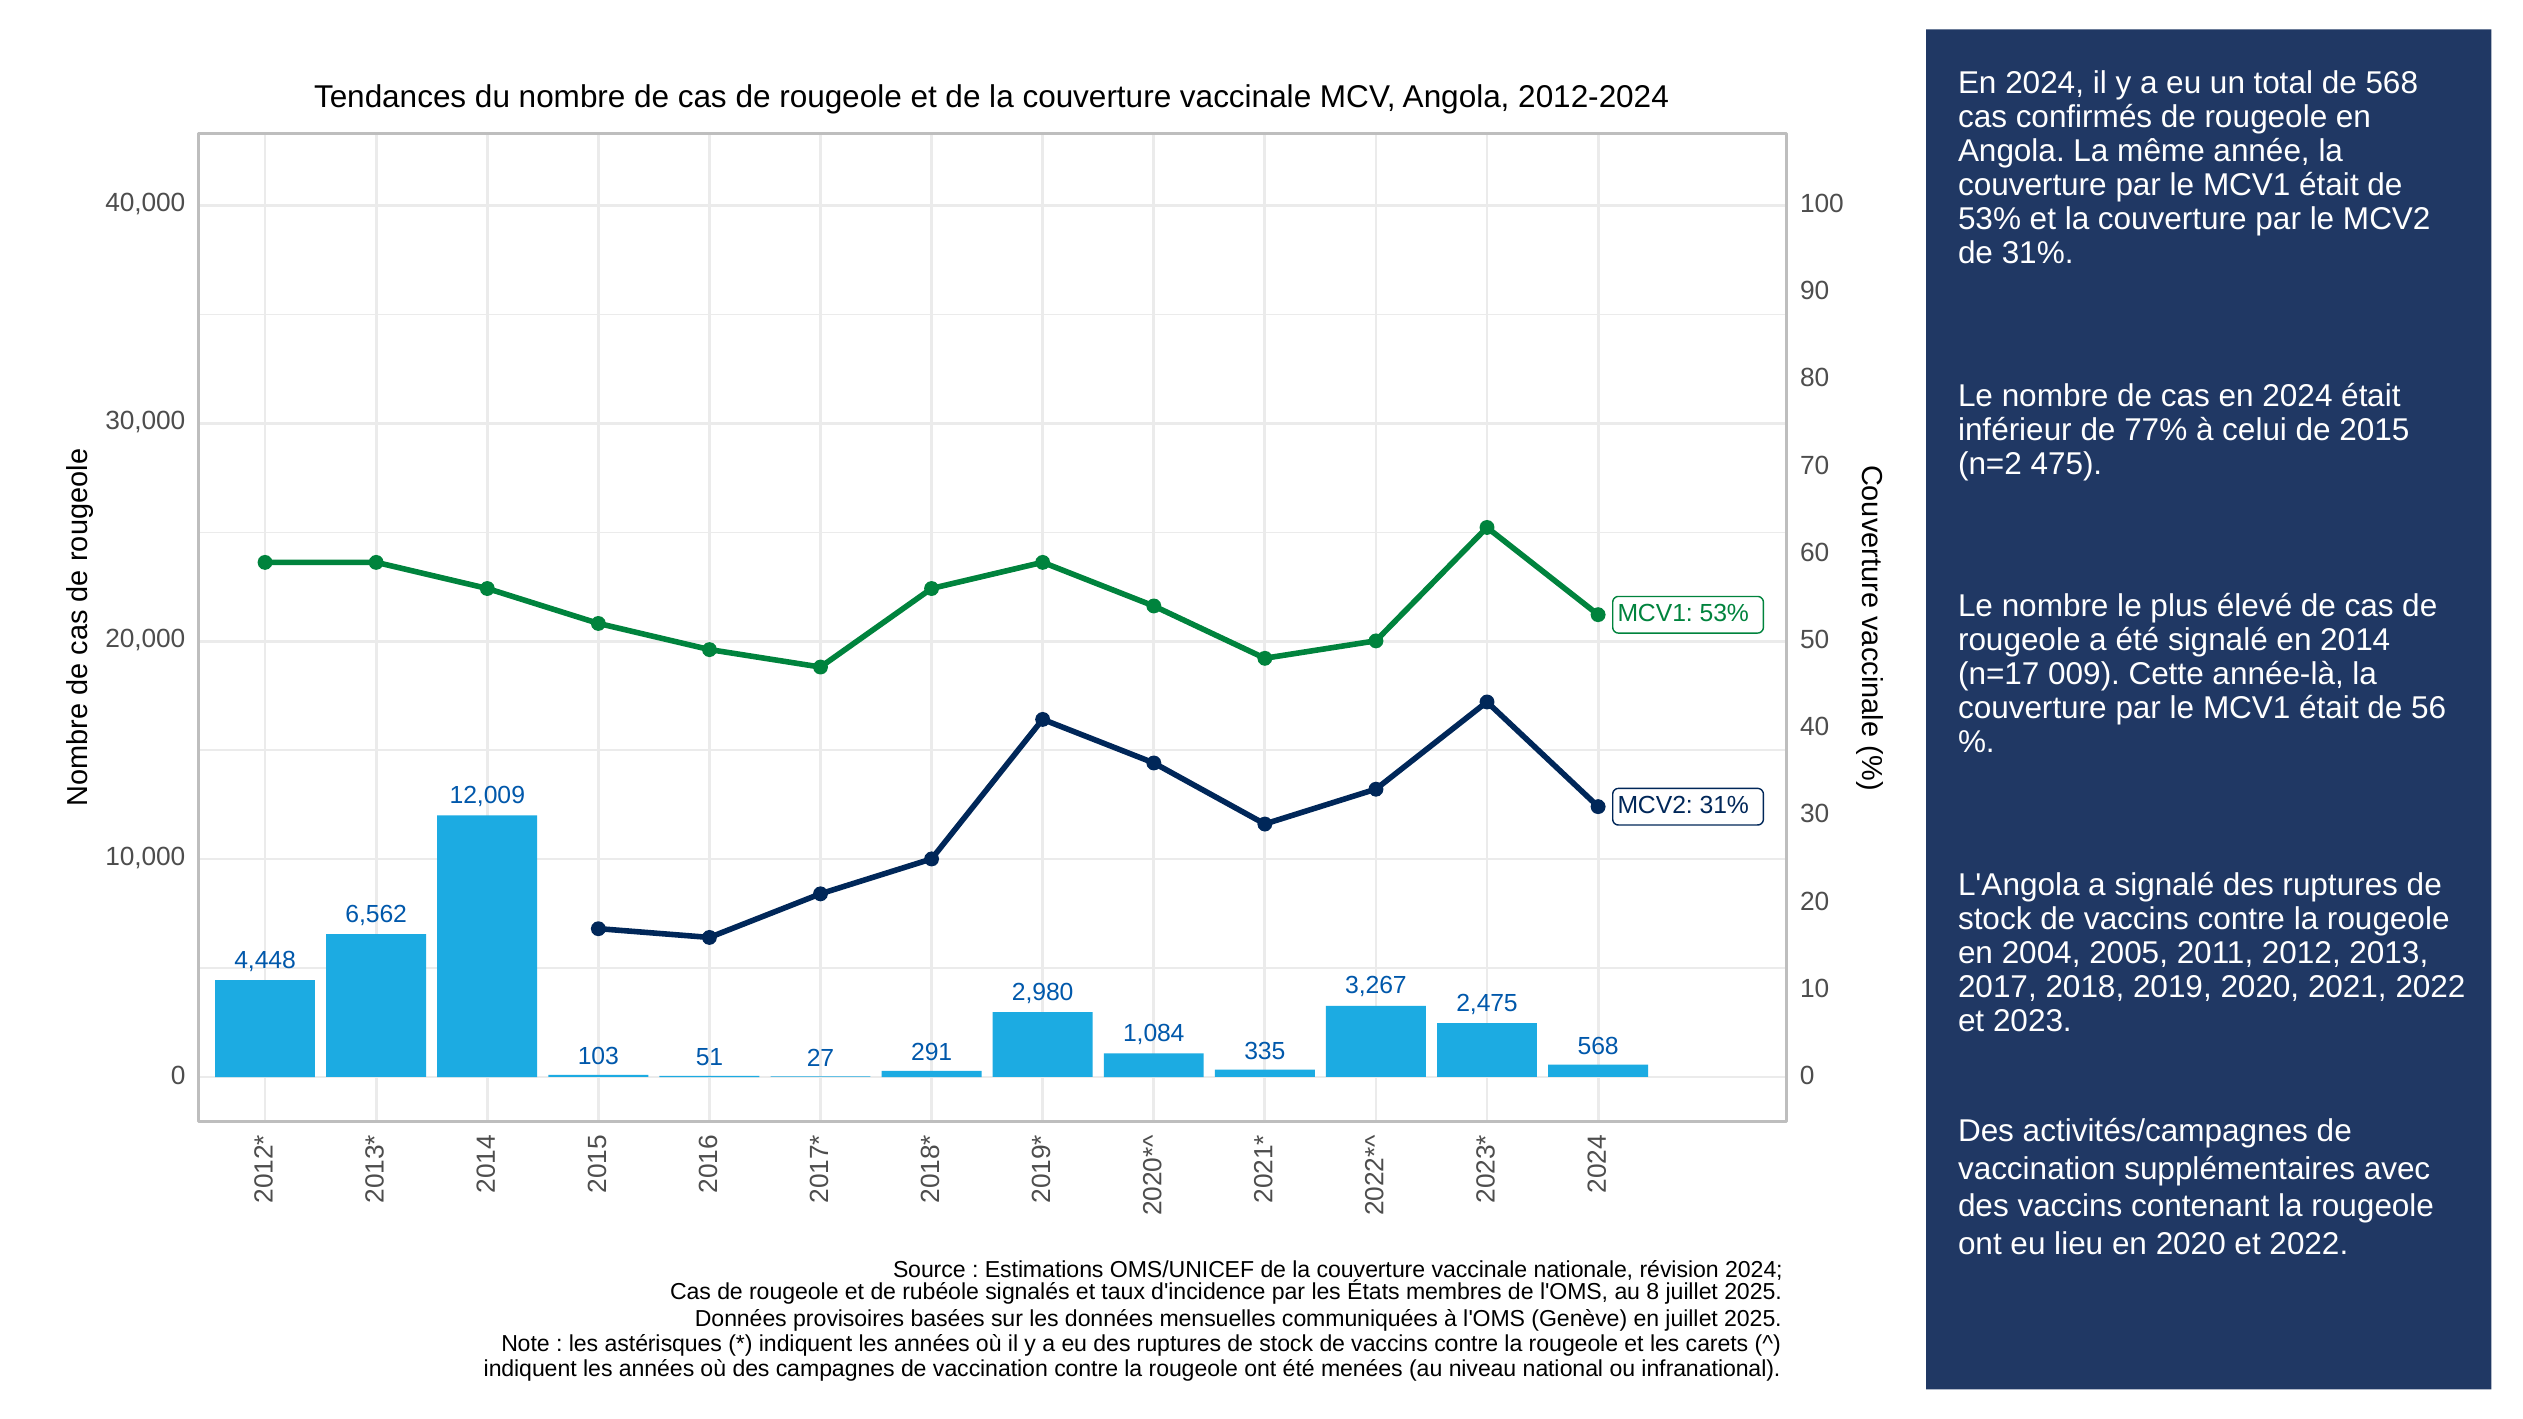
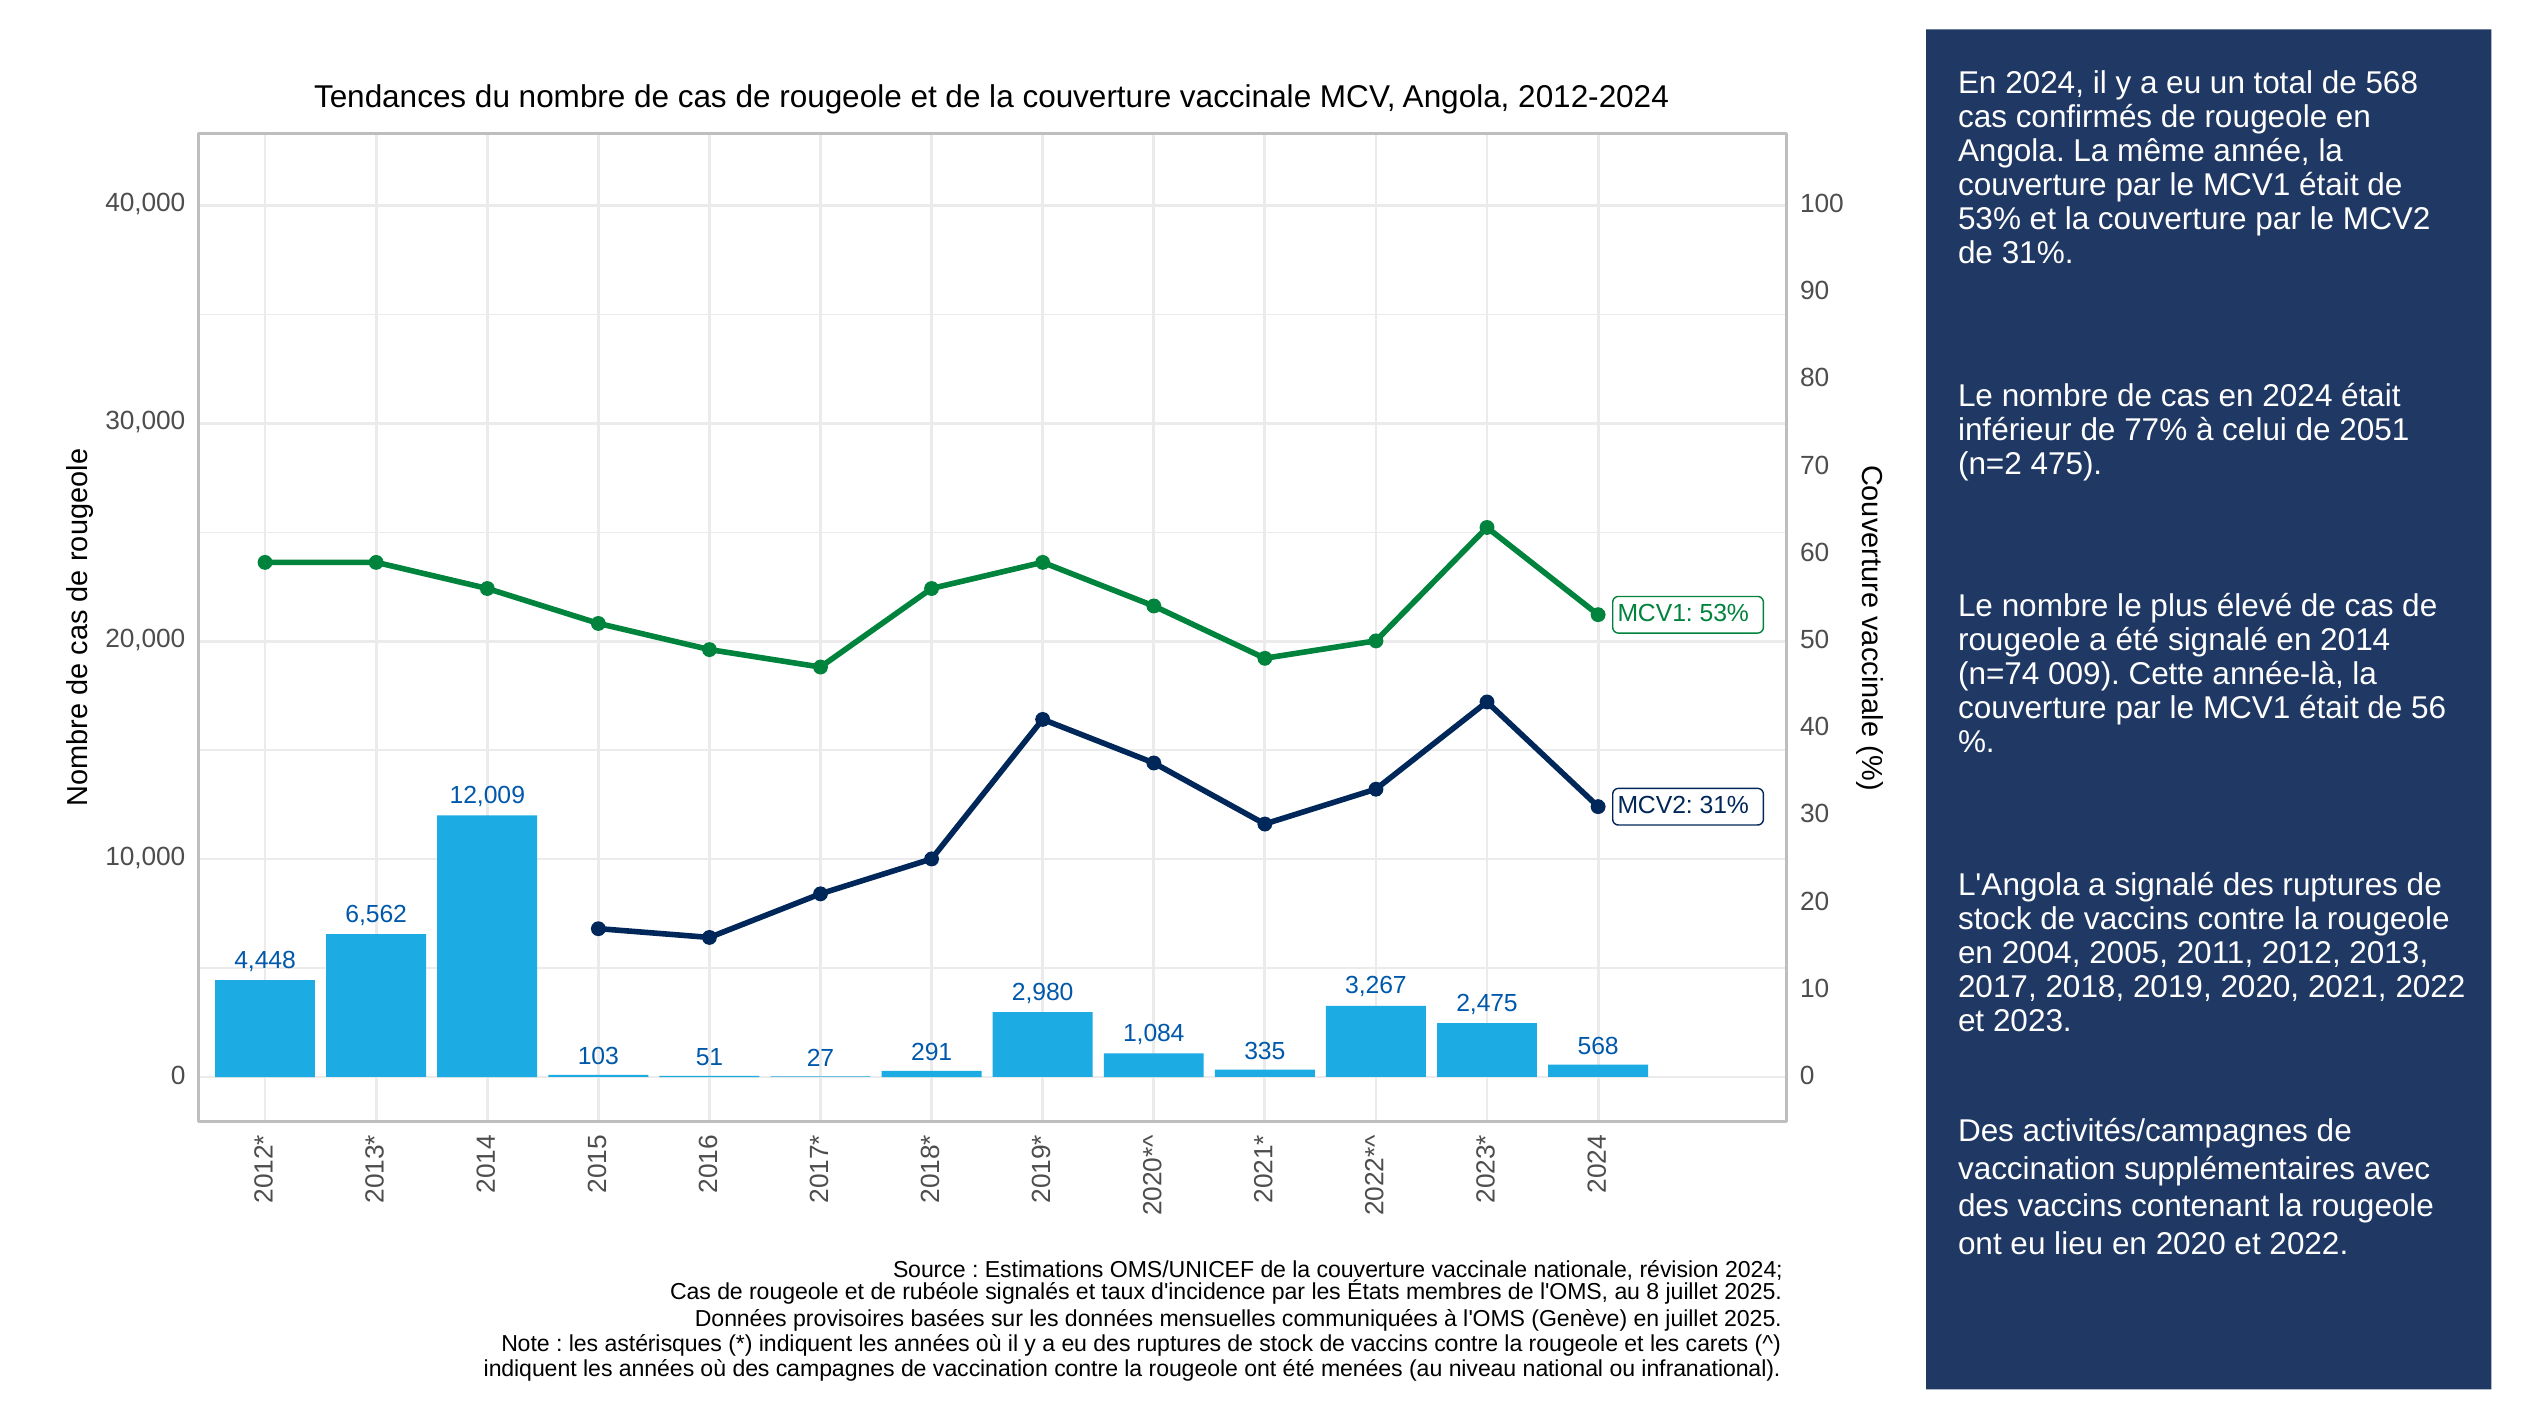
2015: 2015 -> 2051
n=17: n=17 -> n=74
